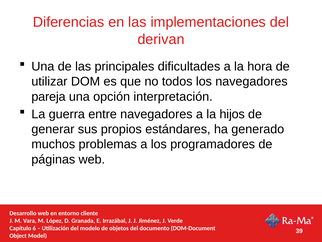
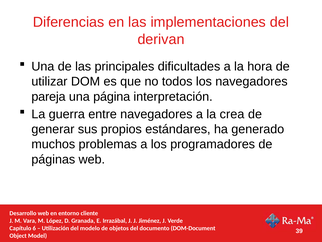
opción: opción -> página
hijos: hijos -> crea
